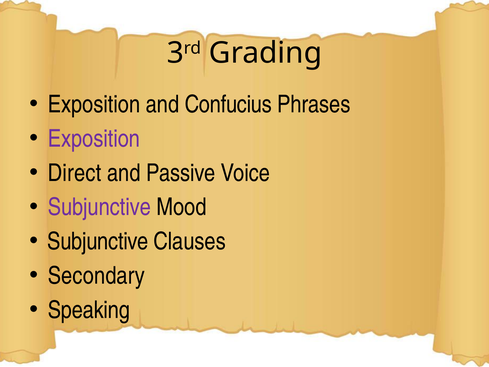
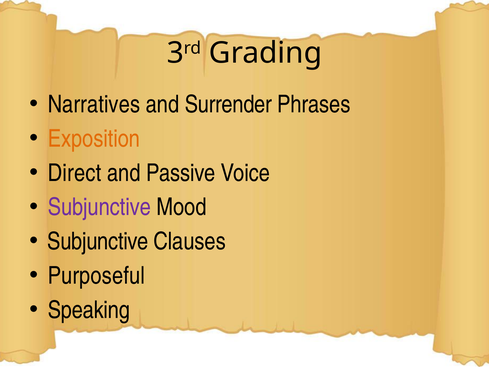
Exposition at (94, 104): Exposition -> Narratives
Confucius: Confucius -> Surrender
Exposition at (94, 139) colour: purple -> orange
Secondary: Secondary -> Purposeful
